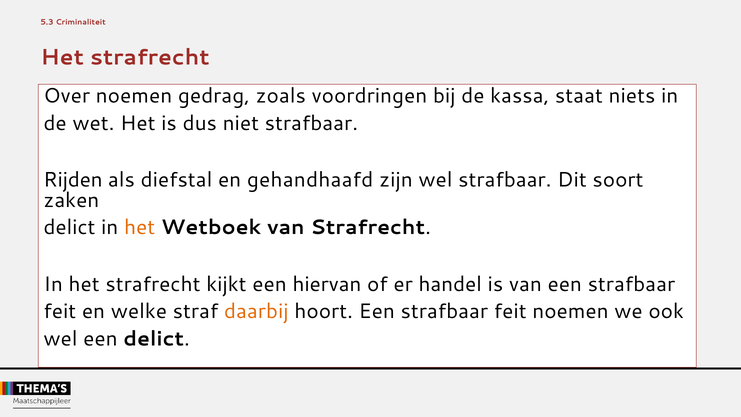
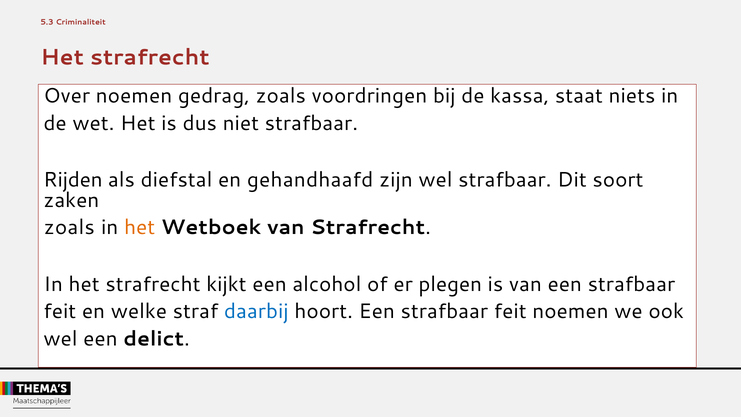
delict at (69, 227): delict -> zoals
hiervan: hiervan -> alcohol
handel: handel -> plegen
daarbij colour: orange -> blue
